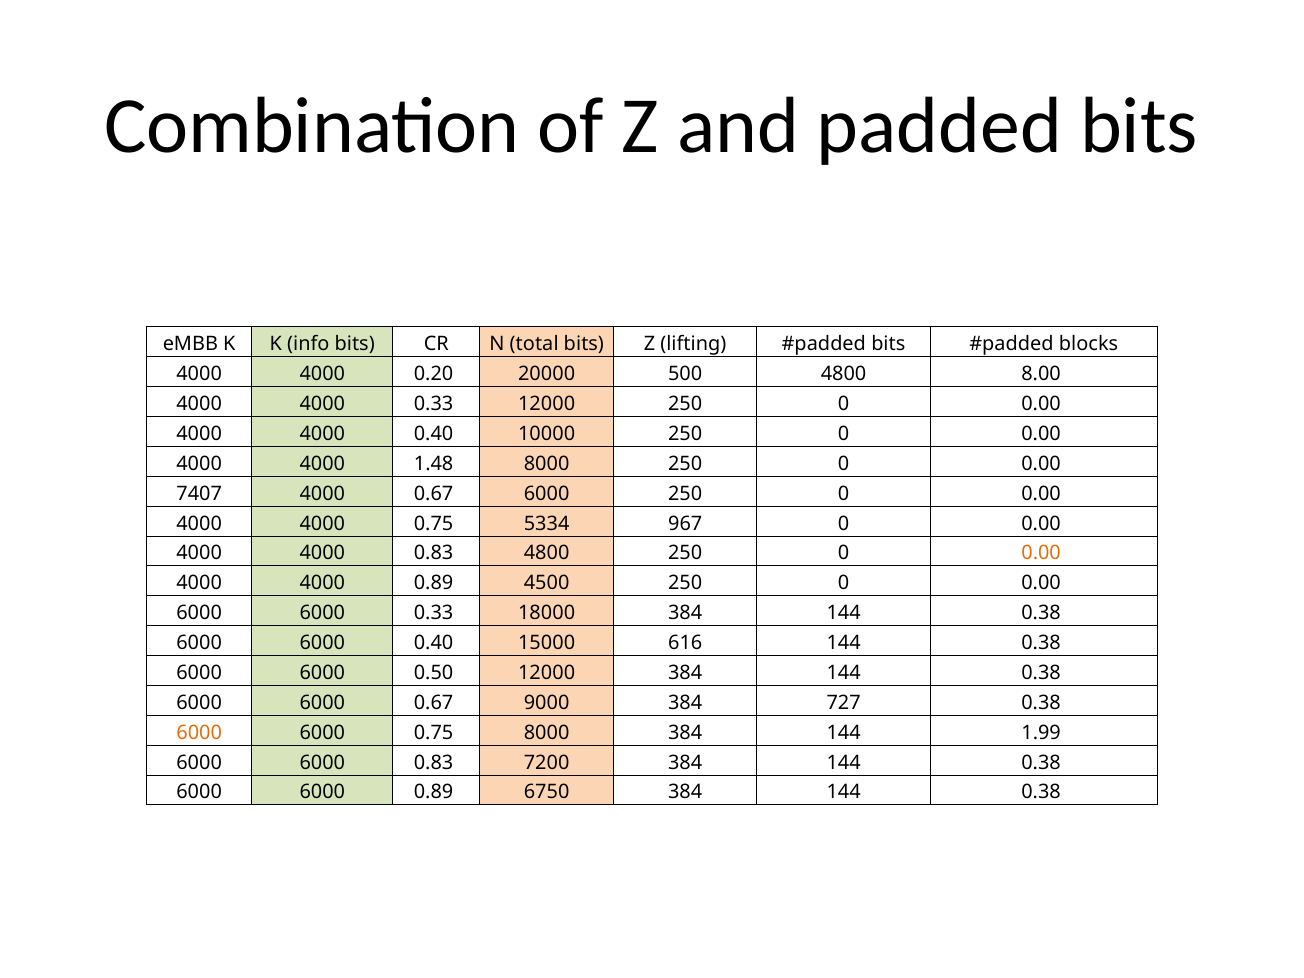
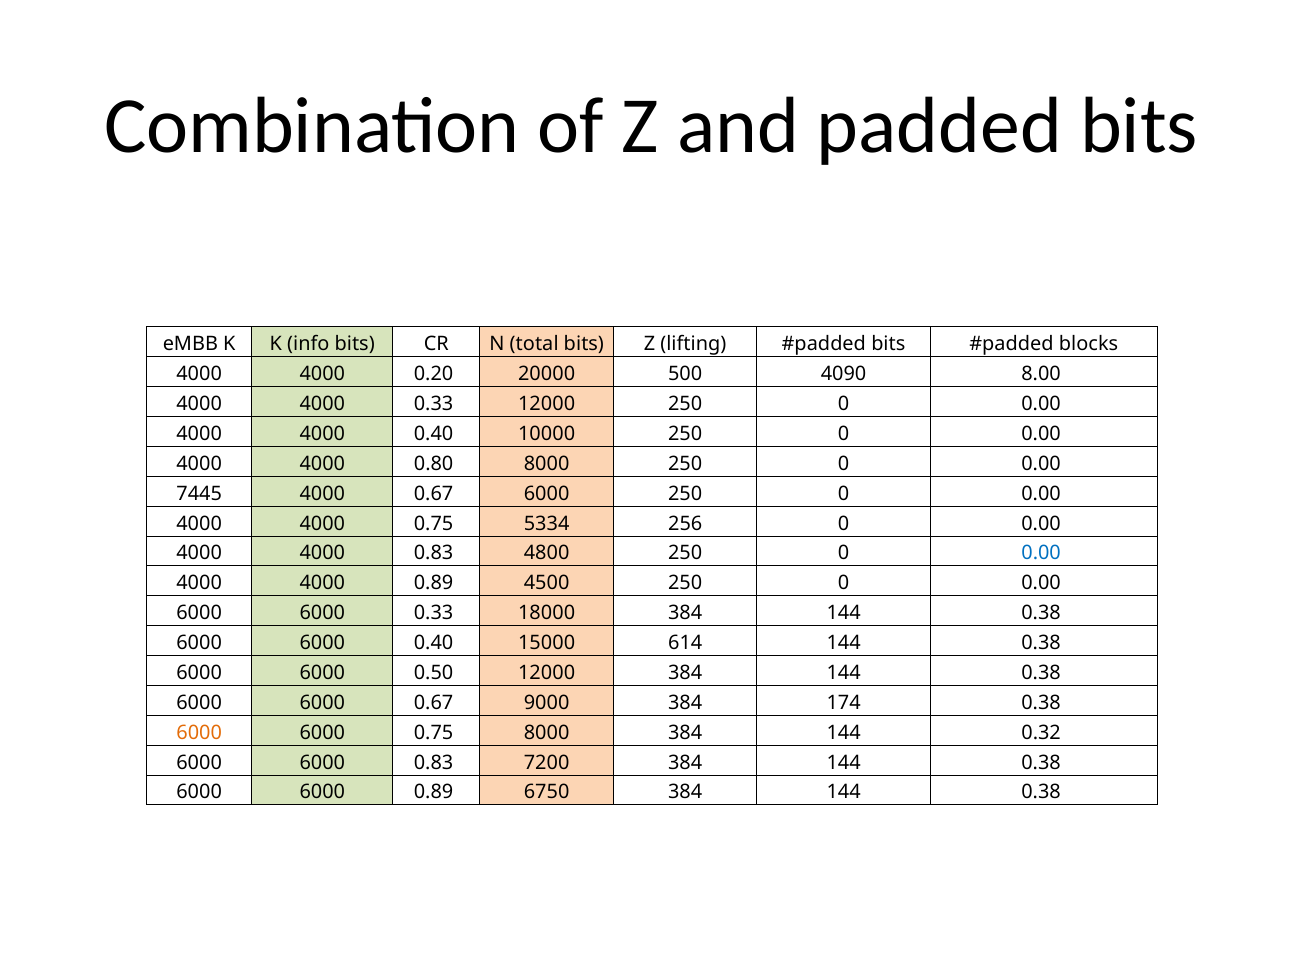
500 4800: 4800 -> 4090
1.48: 1.48 -> 0.80
7407: 7407 -> 7445
967: 967 -> 256
0.00 at (1041, 553) colour: orange -> blue
616: 616 -> 614
727: 727 -> 174
1.99: 1.99 -> 0.32
